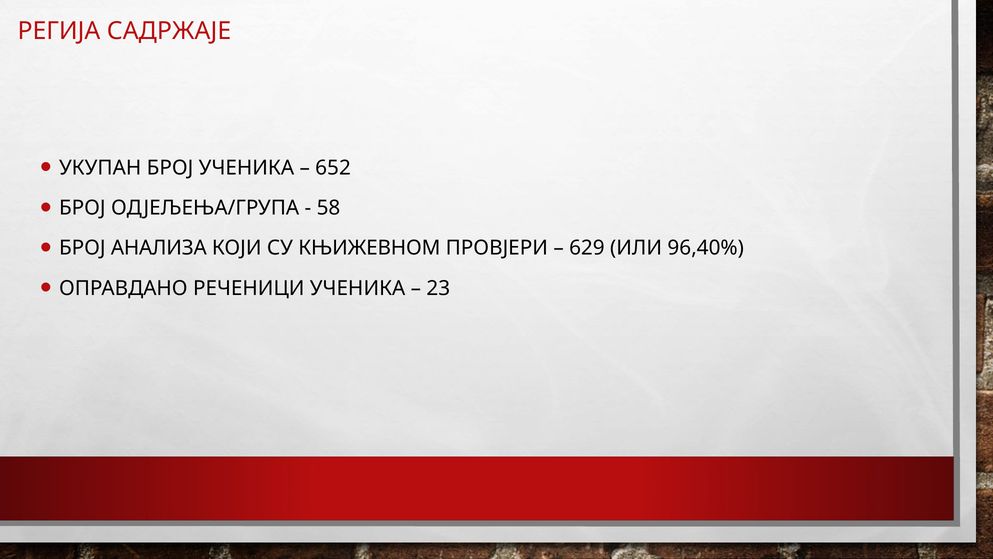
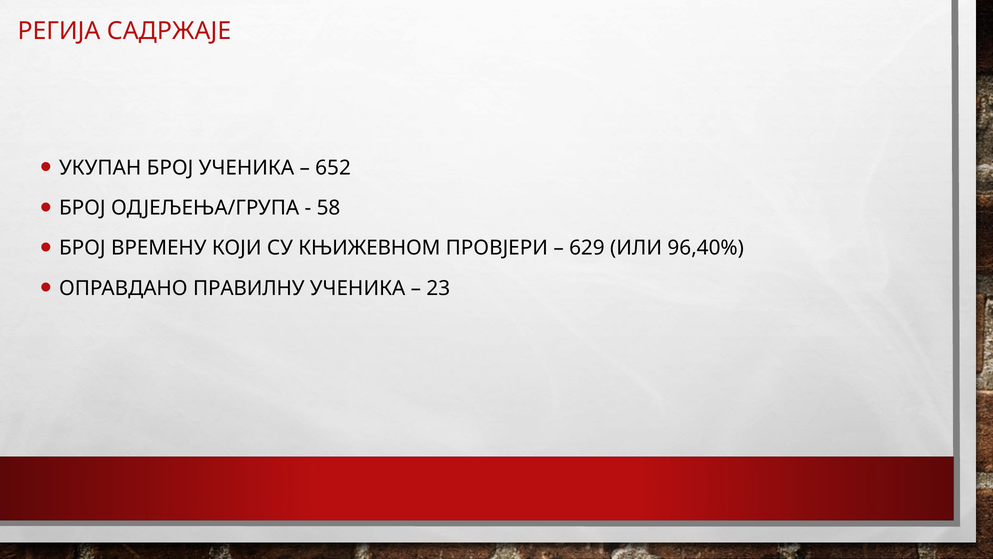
АНАЛИЗА: АНАЛИЗА -> ВРЕМЕНУ
РЕЧЕНИЦИ: РЕЧЕНИЦИ -> ПРАВИЛНУ
